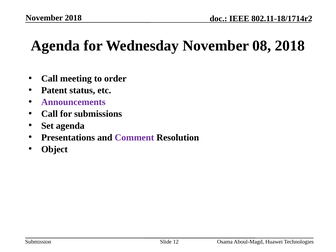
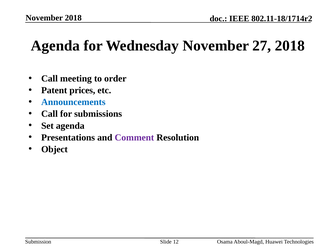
08: 08 -> 27
status: status -> prices
Announcements colour: purple -> blue
